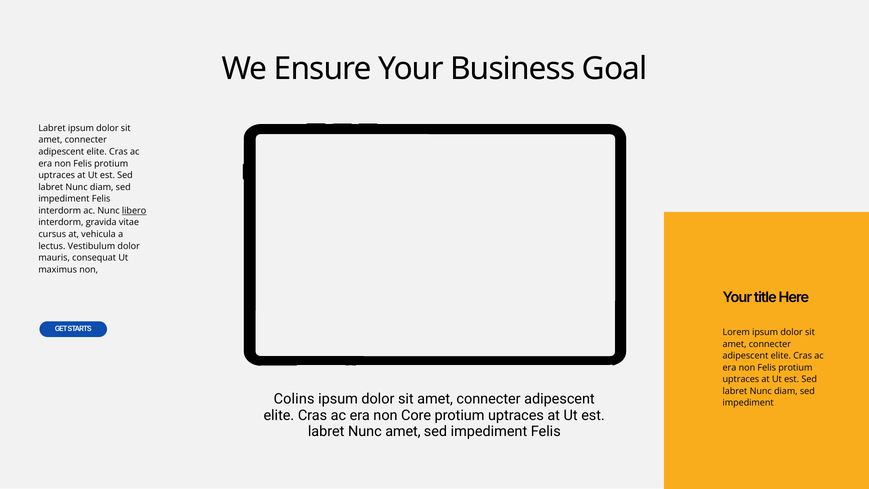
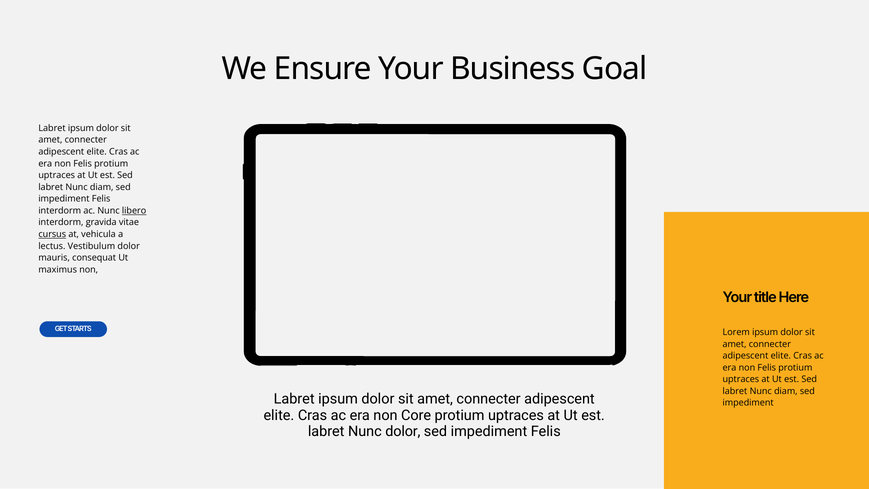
cursus underline: none -> present
Colins at (294, 399): Colins -> Labret
Nunc amet: amet -> dolor
